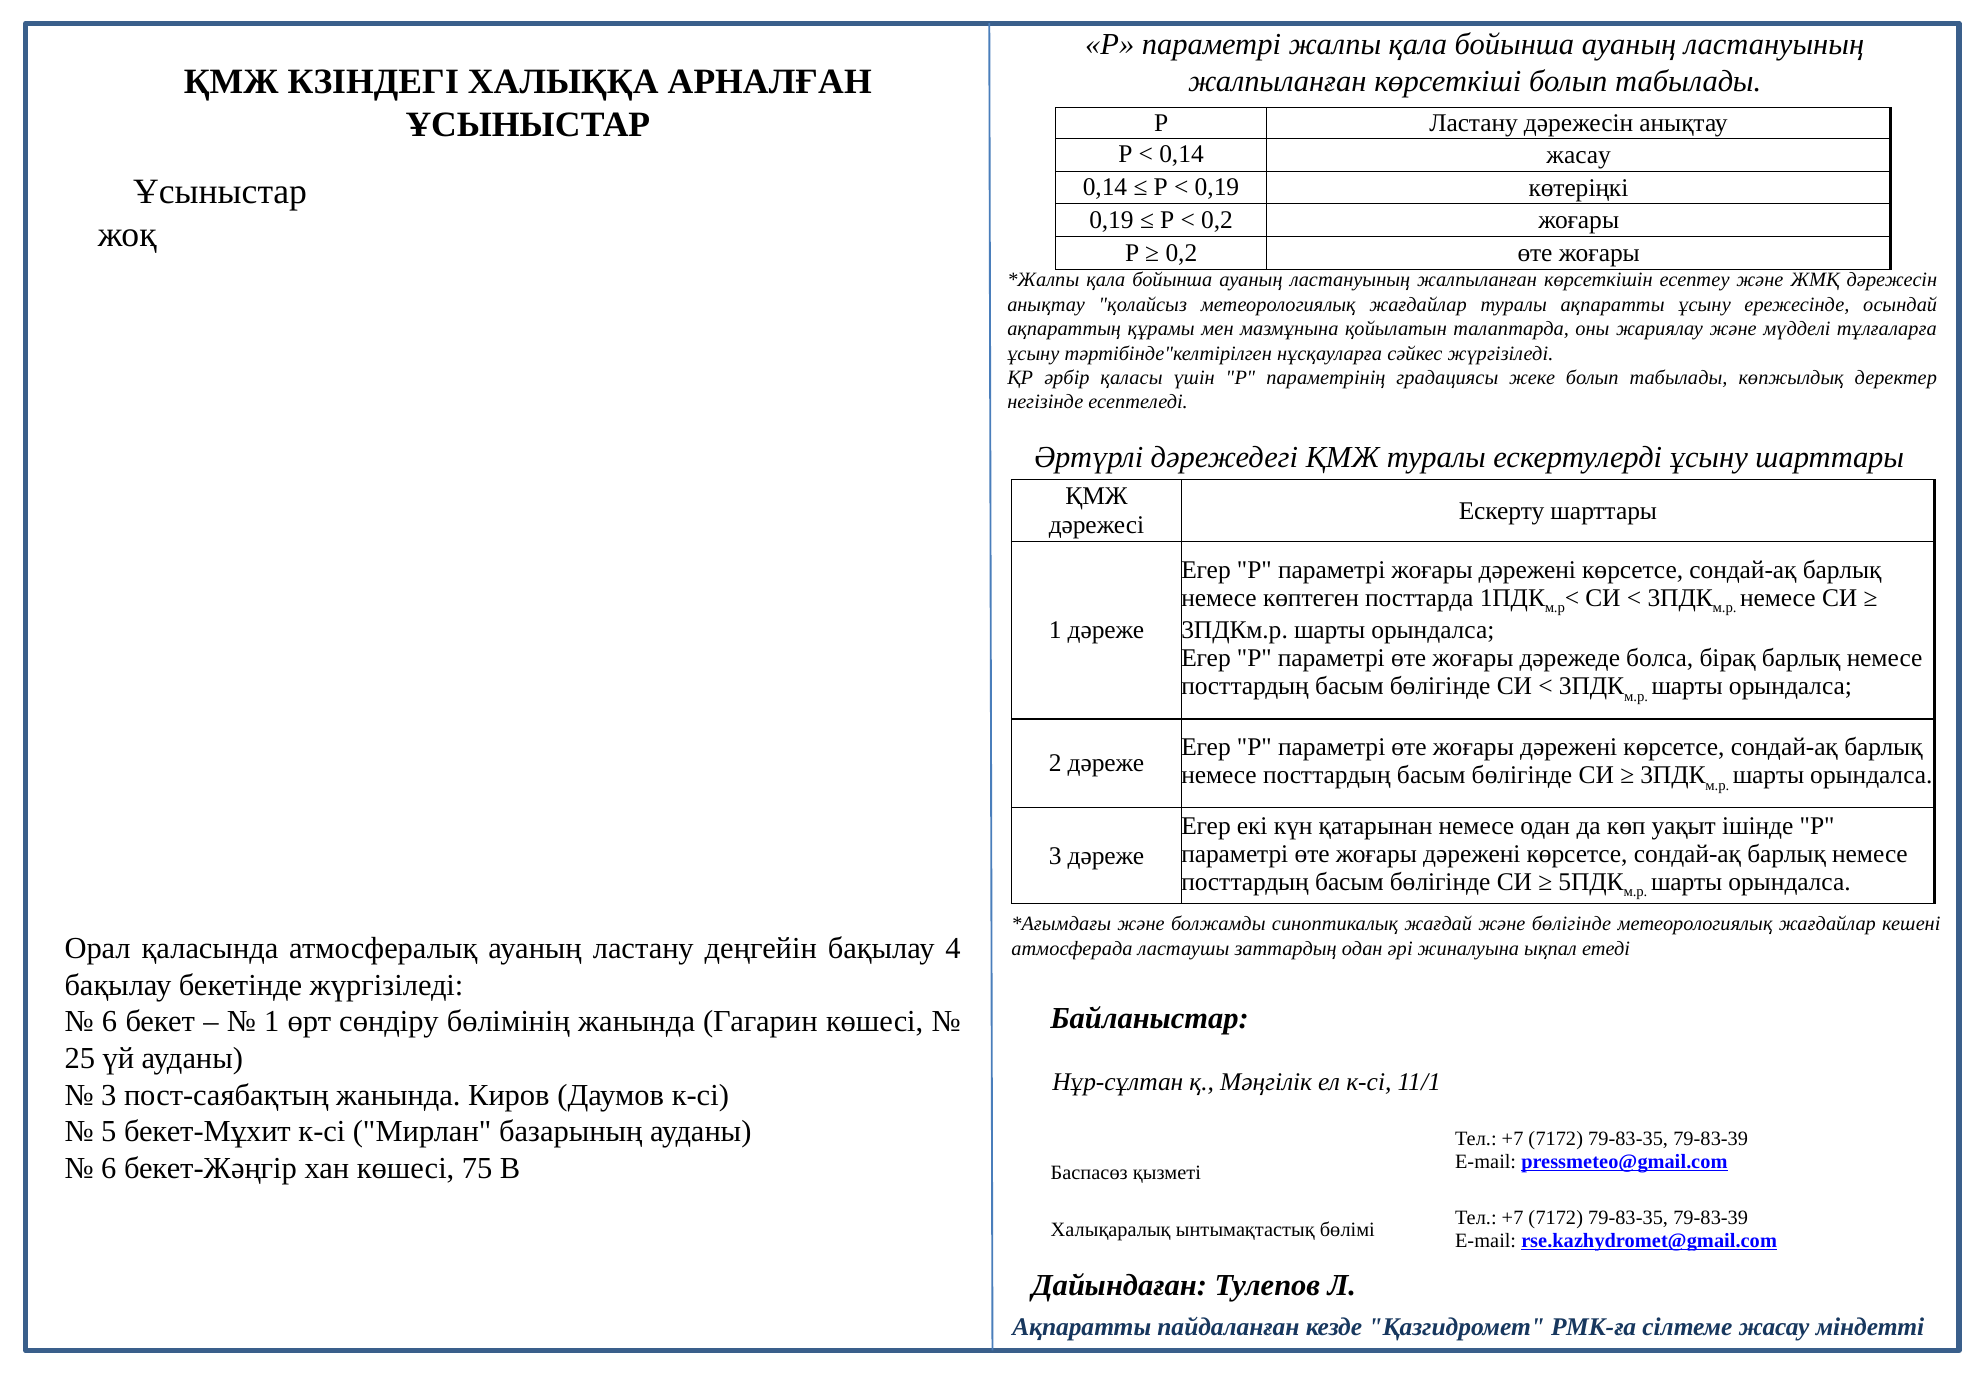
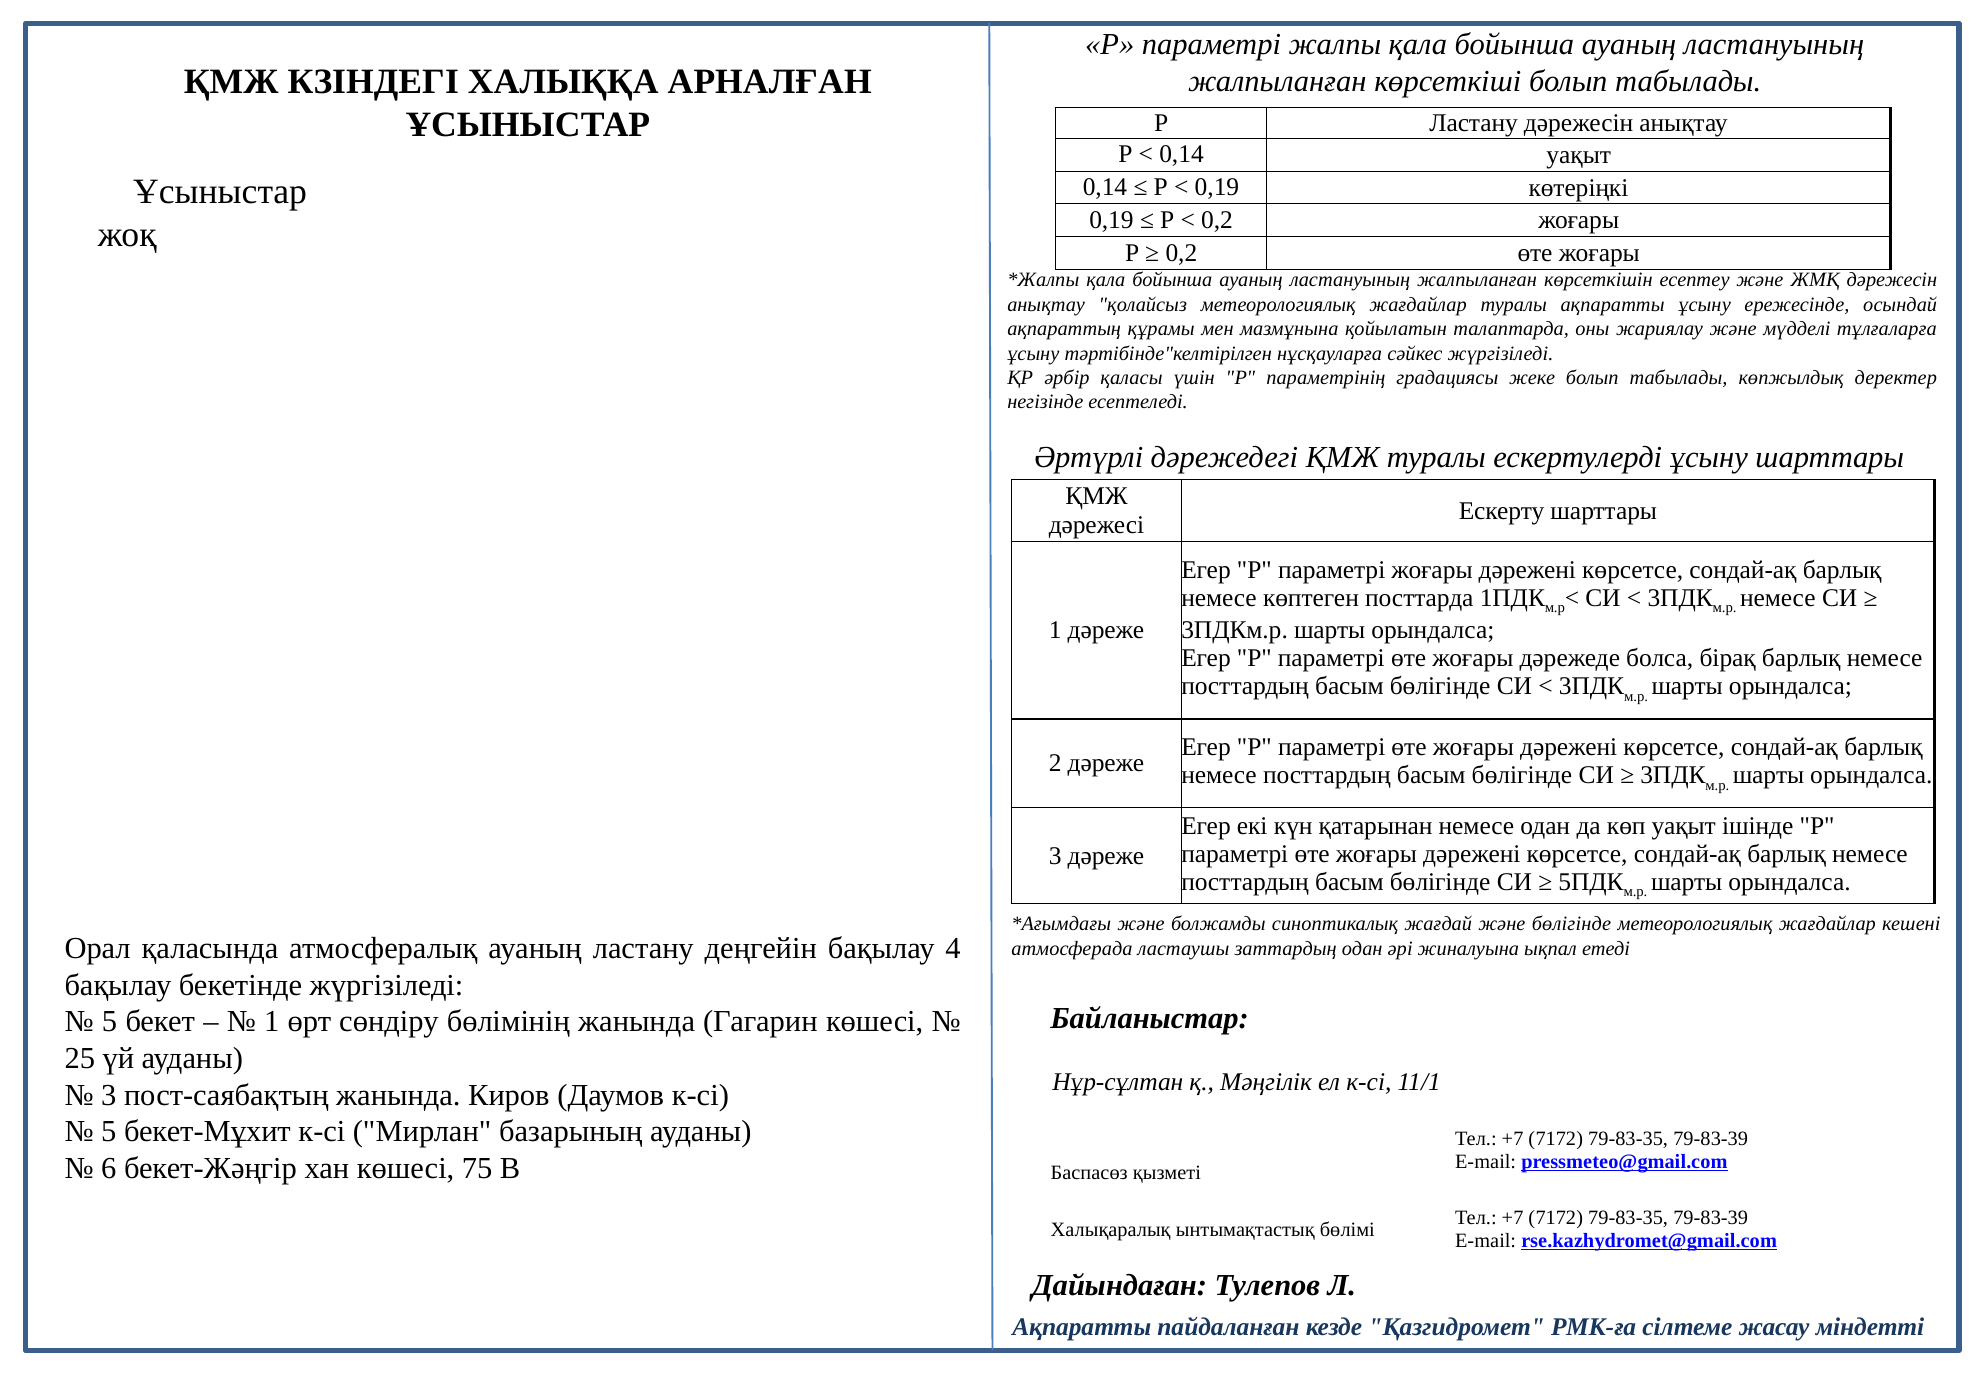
0,14 жасау: жасау -> уақыт
6 at (110, 1022): 6 -> 5
